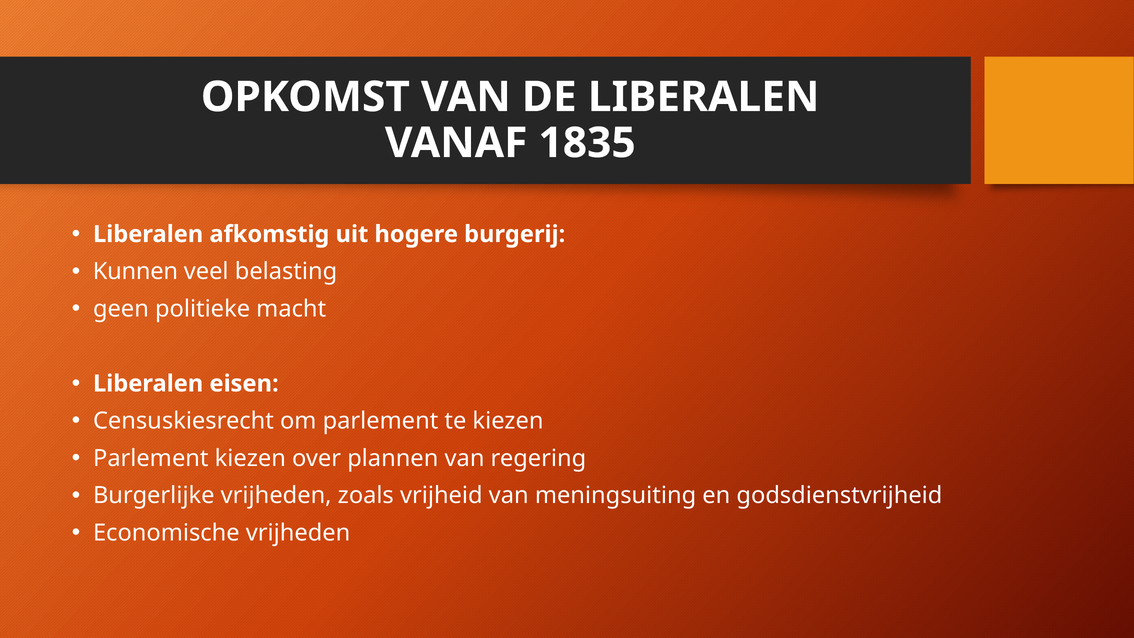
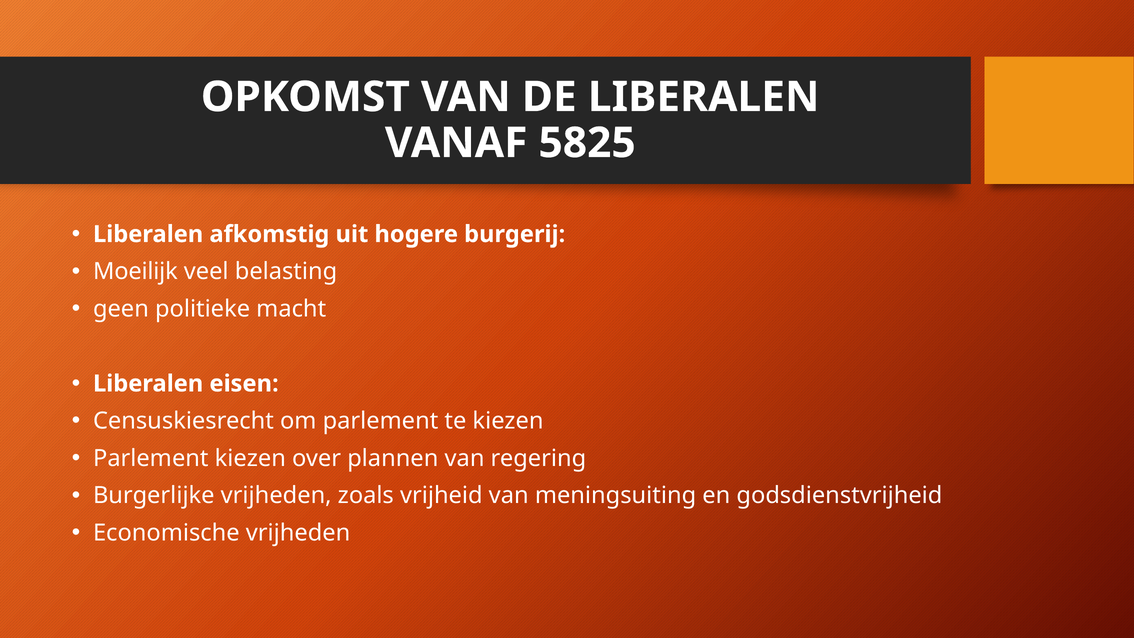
1835: 1835 -> 5825
Kunnen: Kunnen -> Moeilijk
